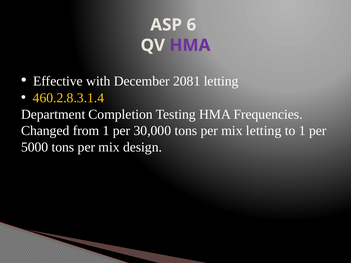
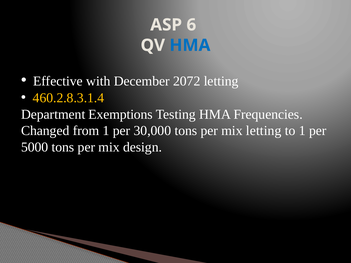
HMA at (190, 45) colour: purple -> blue
2081: 2081 -> 2072
Completion: Completion -> Exemptions
